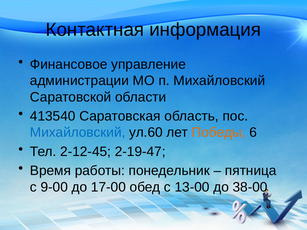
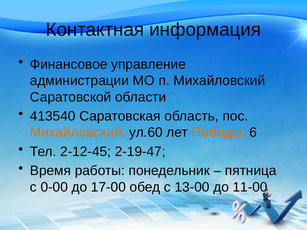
Михайловский at (78, 133) colour: blue -> orange
9-00: 9-00 -> 0-00
38-00: 38-00 -> 11-00
